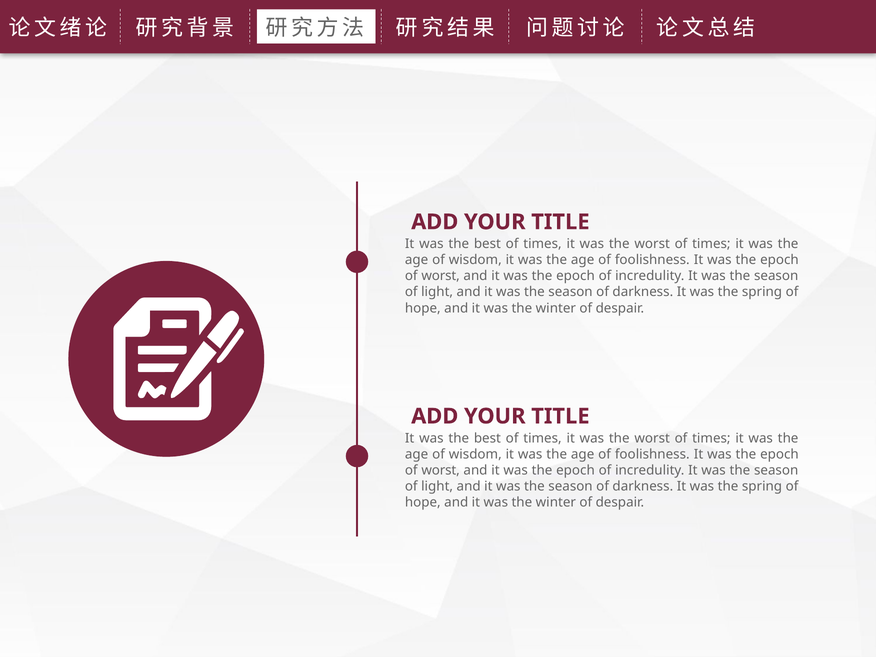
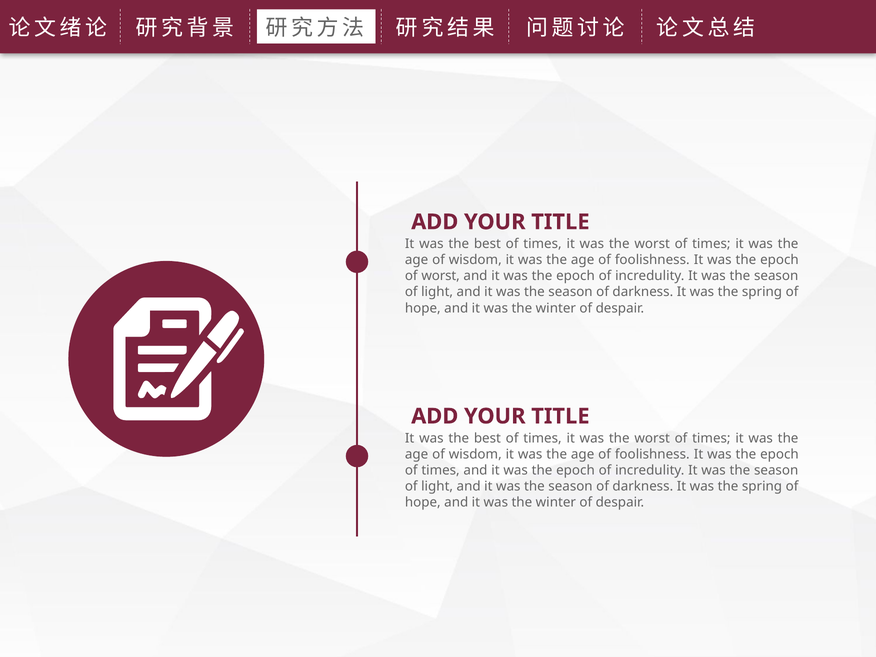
worst at (441, 470): worst -> times
